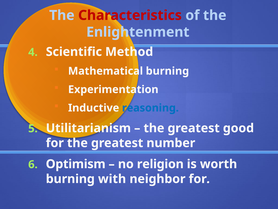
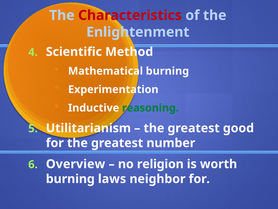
reasoning colour: blue -> green
Optimism: Optimism -> Overview
with: with -> laws
